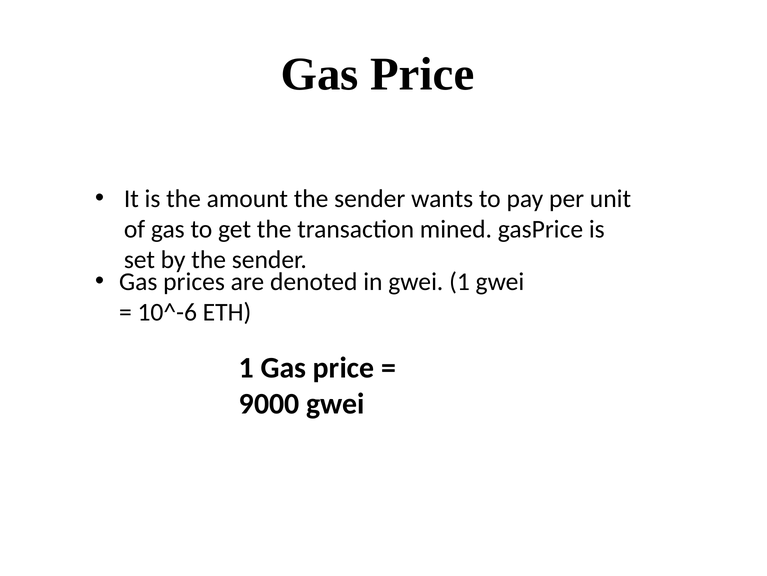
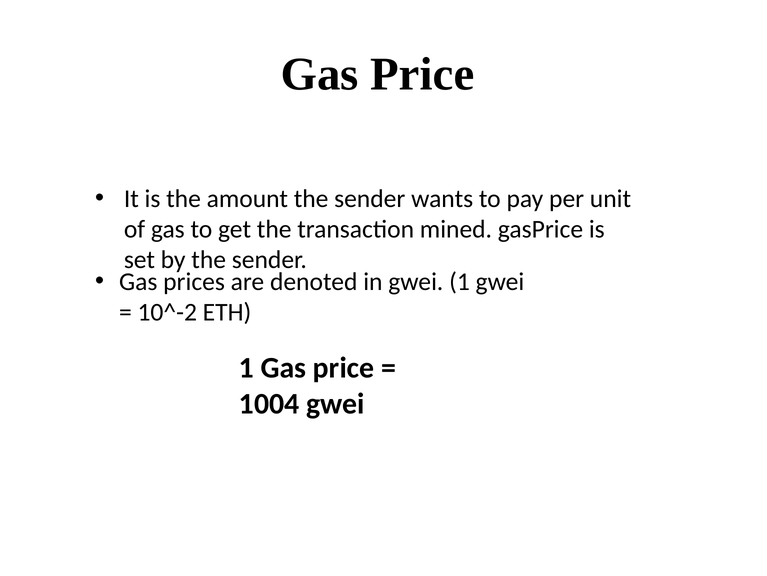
10^-6: 10^-6 -> 10^-2
9000: 9000 -> 1004
